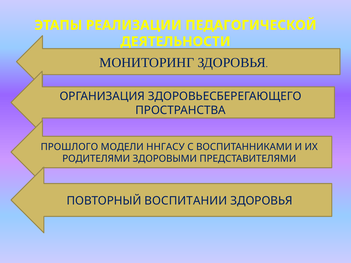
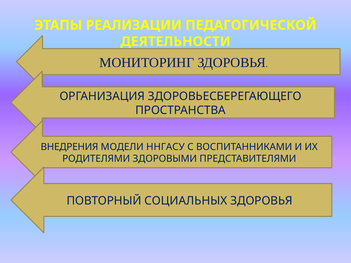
ПРОШЛОГО: ПРОШЛОГО -> ВНЕДРЕНИЯ
ВОСПИТАНИИ: ВОСПИТАНИИ -> СОЦИАЛЬНЫХ
